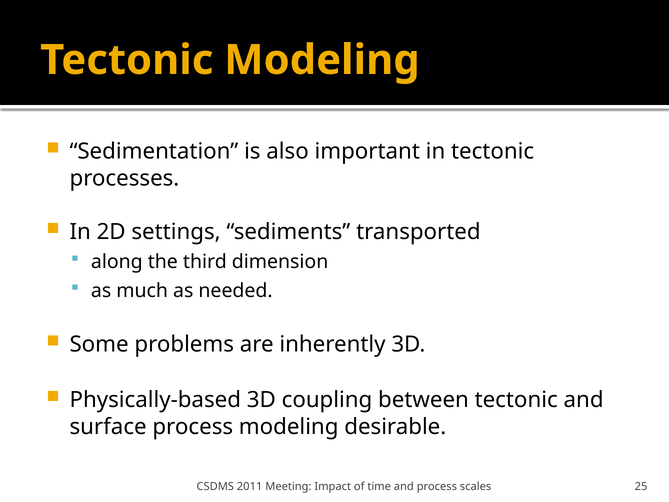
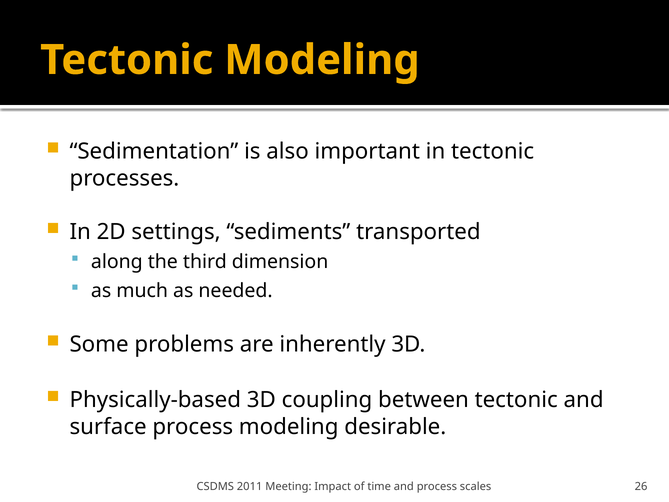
25: 25 -> 26
